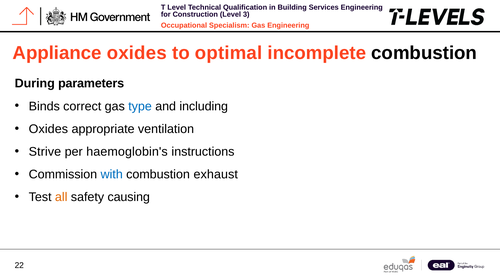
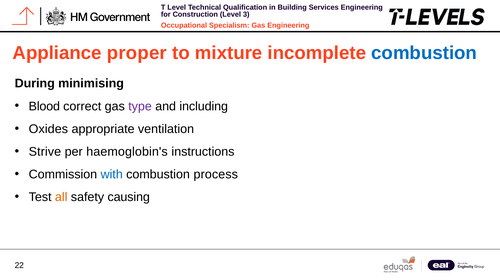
Appliance oxides: oxides -> proper
optimal: optimal -> mixture
combustion at (424, 53) colour: black -> blue
parameters: parameters -> minimising
Binds: Binds -> Blood
type colour: blue -> purple
exhaust: exhaust -> process
